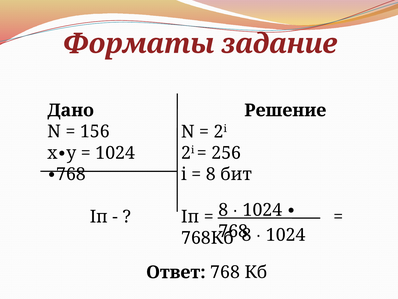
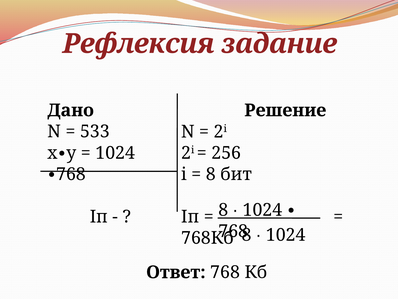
Форматы: Форматы -> Рефлексия
156: 156 -> 533
